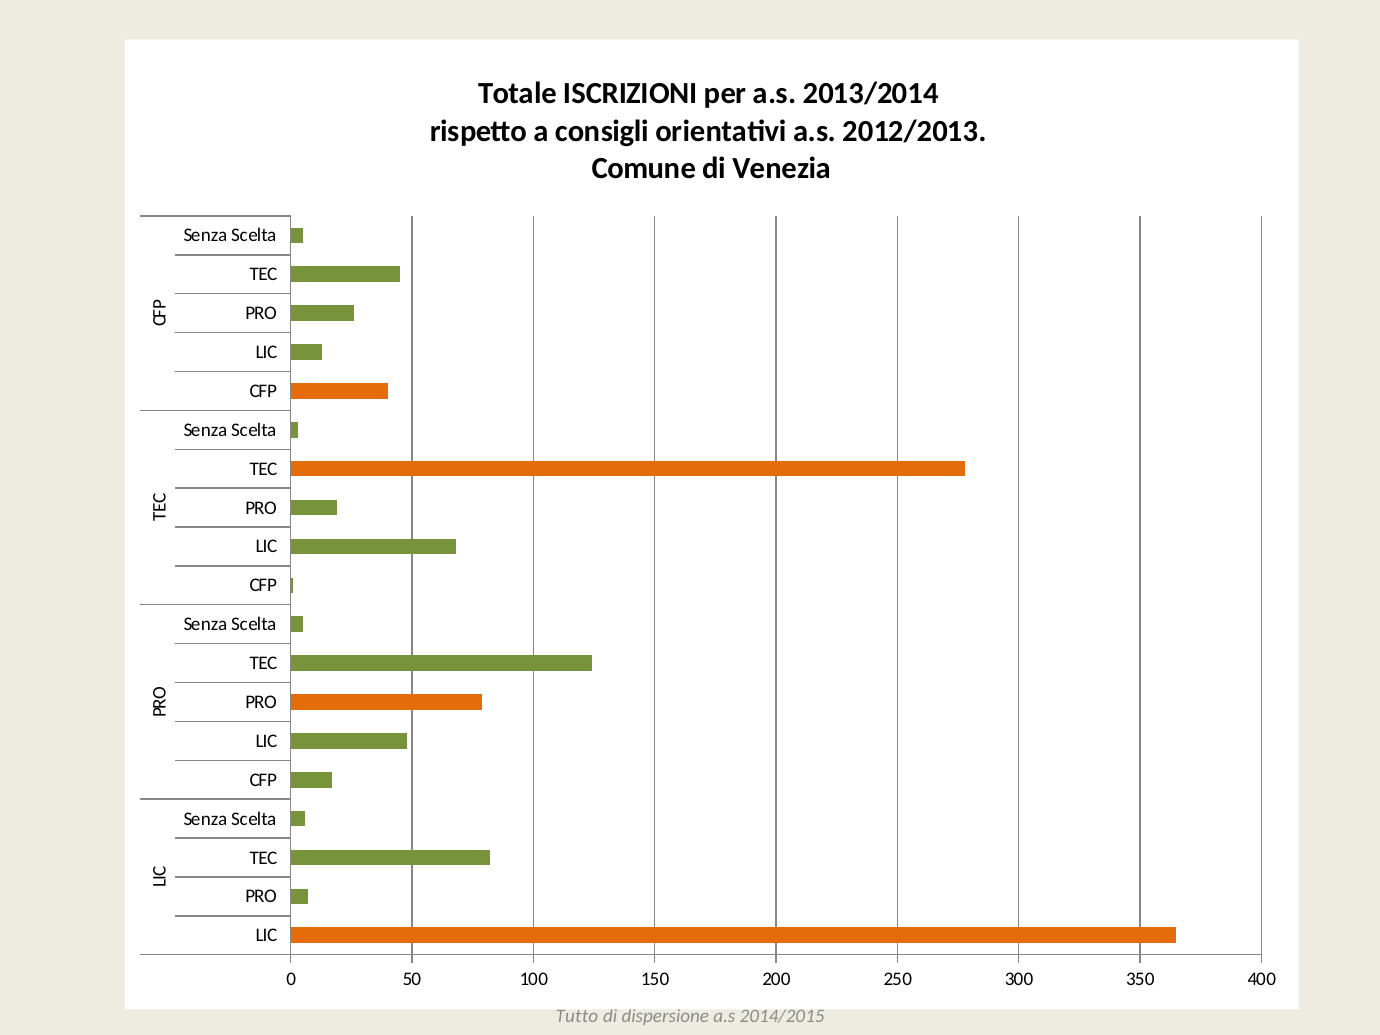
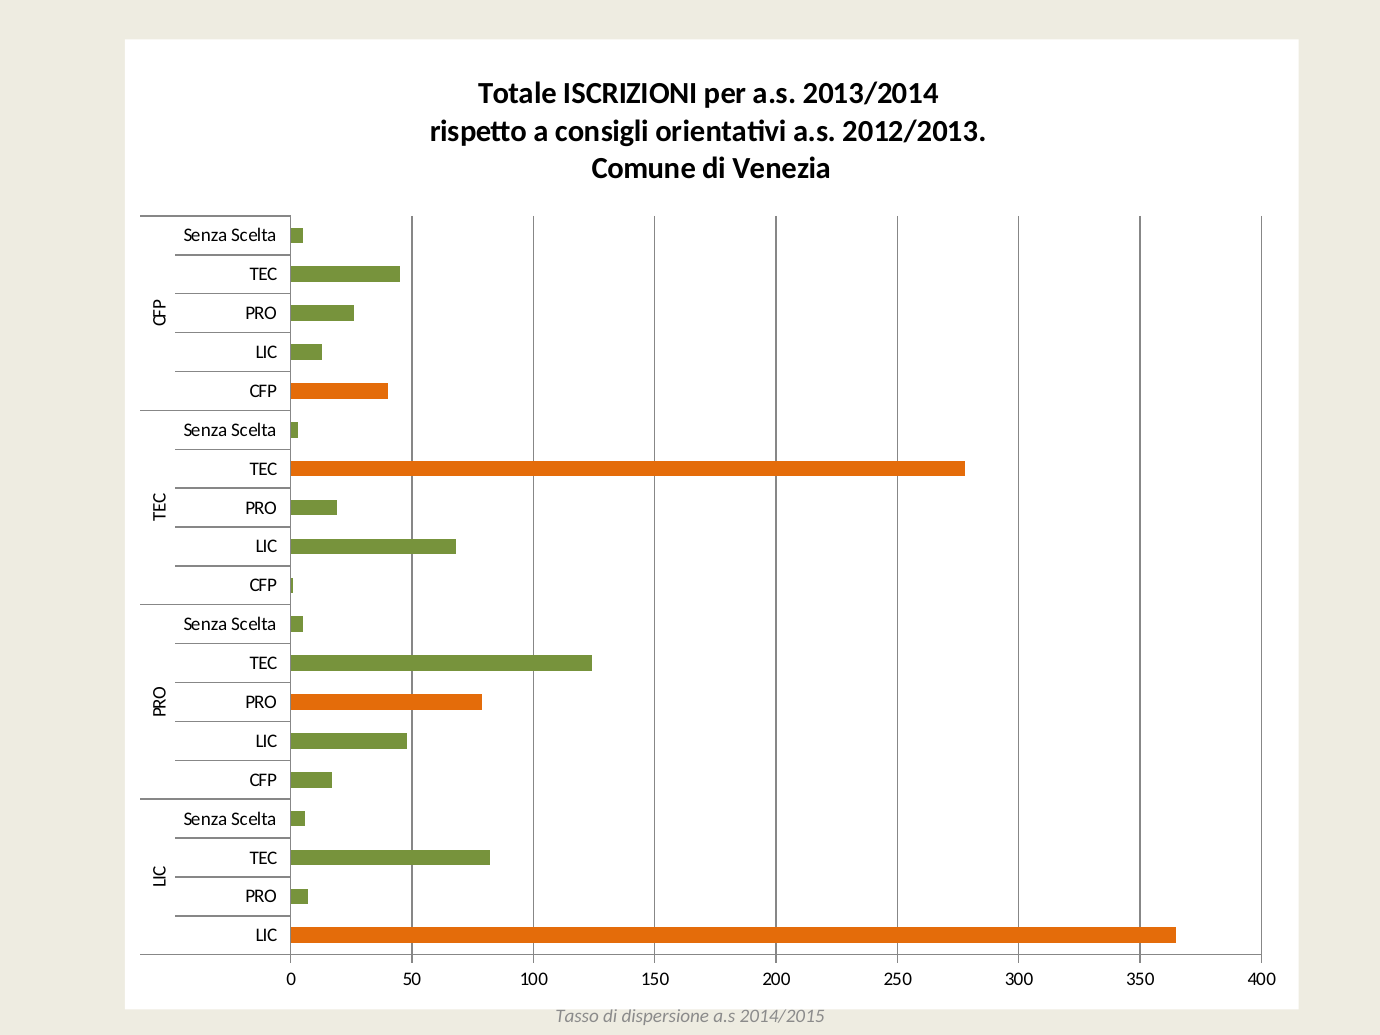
Tutto: Tutto -> Tasso
